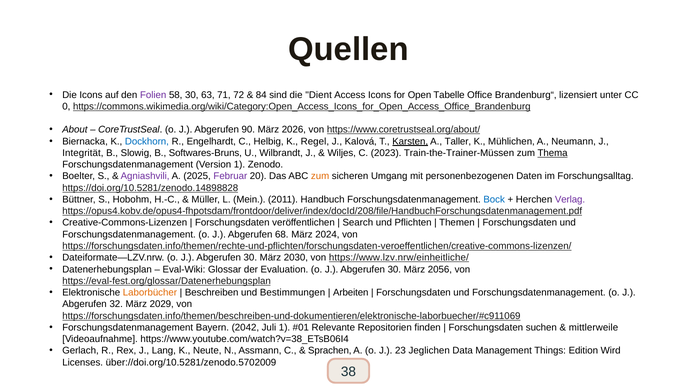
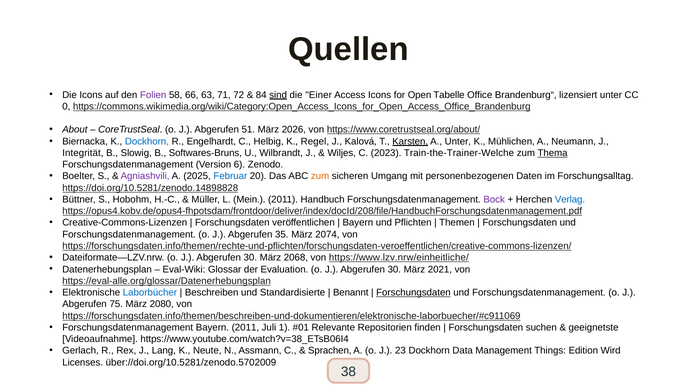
58 30: 30 -> 66
sind underline: none -> present
Dient: Dient -> Einer
90: 90 -> 51
A Taller: Taller -> Unter
Train-the-Trainer-Müssen: Train-the-Trainer-Müssen -> Train-the-Trainer-Welche
Version 1: 1 -> 6
Februar colour: purple -> blue
Bock colour: blue -> purple
Verlag colour: purple -> blue
Search at (358, 223): Search -> Bayern
68: 68 -> 35
2024: 2024 -> 2074
2030: 2030 -> 2068
2056: 2056 -> 2021
https://eval-fest.org/glossar/Datenerhebungsplan: https://eval-fest.org/glossar/Datenerhebungsplan -> https://eval-alle.org/glossar/Datenerhebungsplan
Laborbücher colour: orange -> blue
Bestimmungen: Bestimmungen -> Standardisierte
Arbeiten: Arbeiten -> Benannt
Forschungsdaten at (413, 293) underline: none -> present
32: 32 -> 75
2029: 2029 -> 2080
Bayern 2042: 2042 -> 2011
mittlerweile: mittlerweile -> geeignetste
23 Jeglichen: Jeglichen -> Dockhorn
